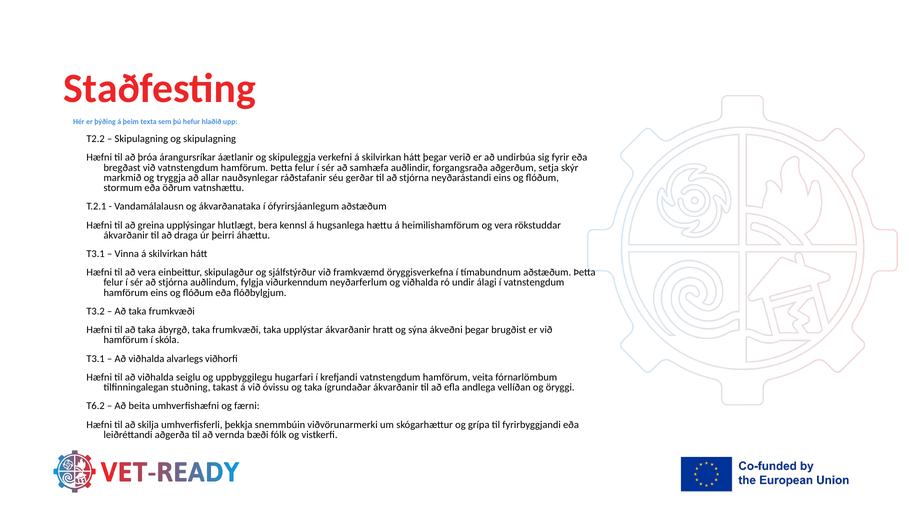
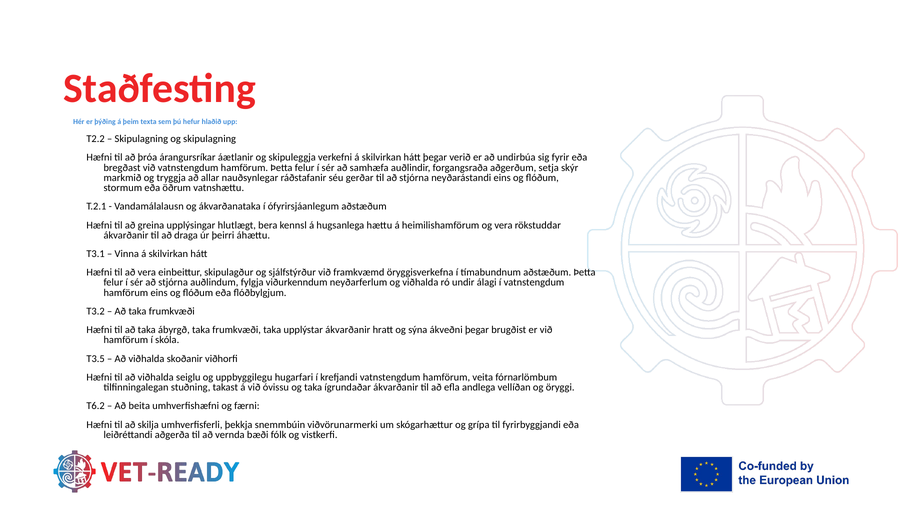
T3.1 at (96, 359): T3.1 -> T3.5
alvarlegs: alvarlegs -> skoðanir
